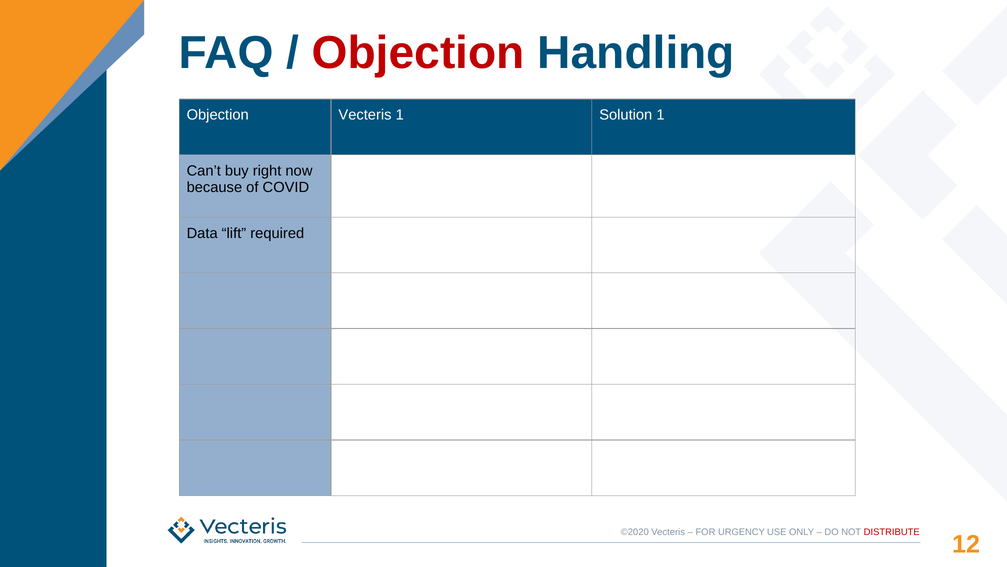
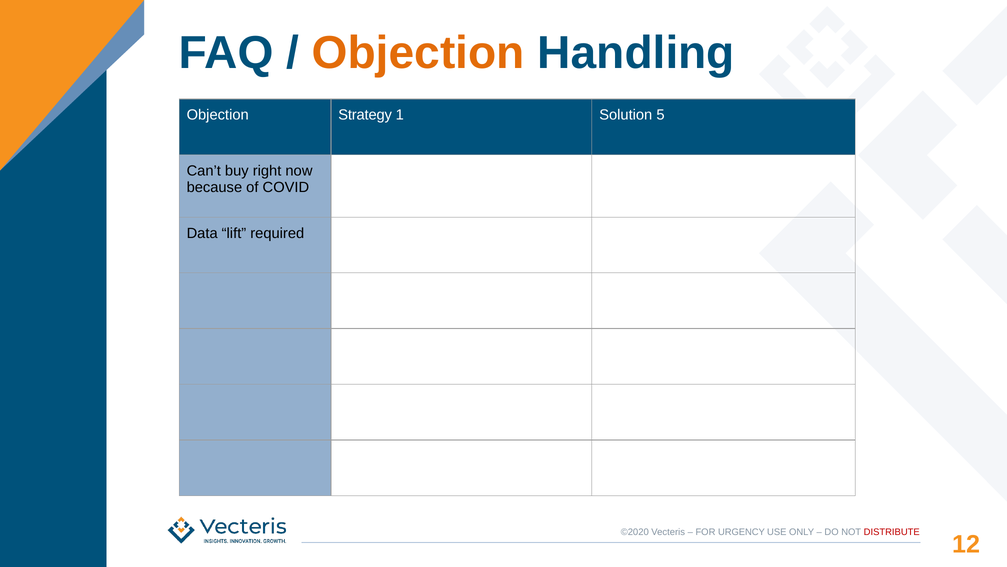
Objection at (418, 53) colour: red -> orange
Objection Vecteris: Vecteris -> Strategy
Solution 1: 1 -> 5
